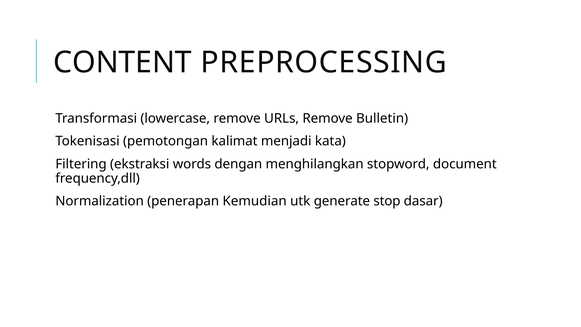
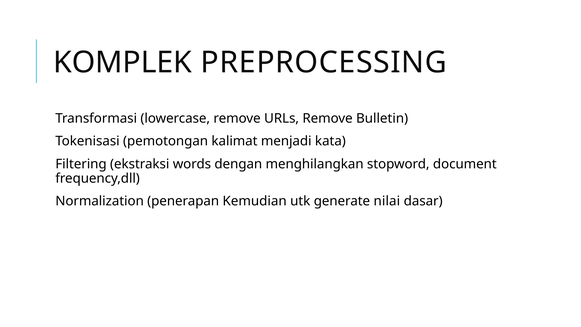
CONTENT: CONTENT -> KOMPLEK
stop: stop -> nilai
